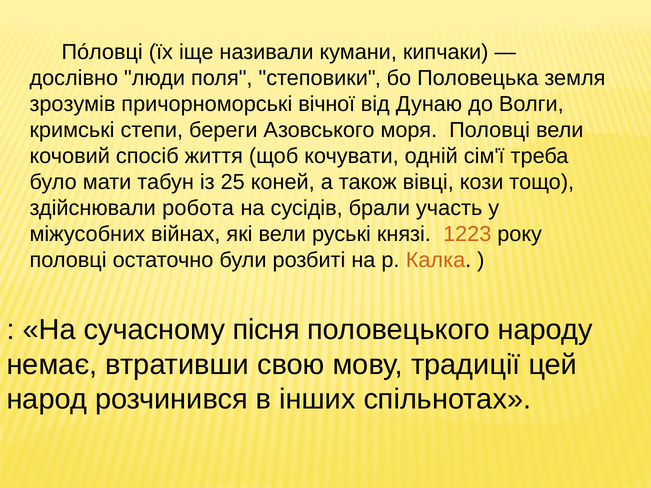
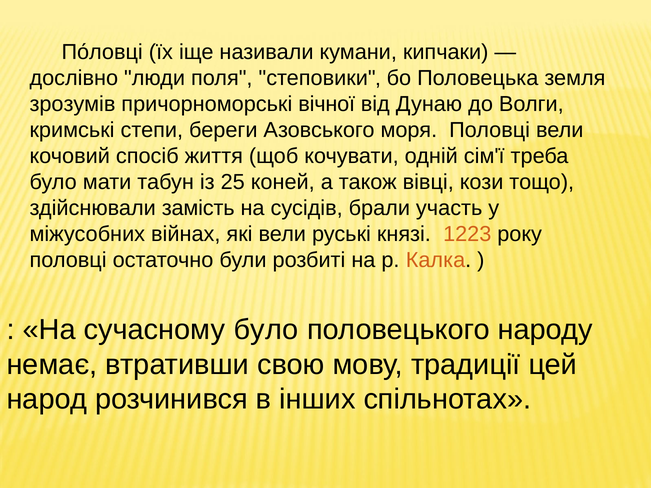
робота: робота -> замість
сучасному пісня: пісня -> було
